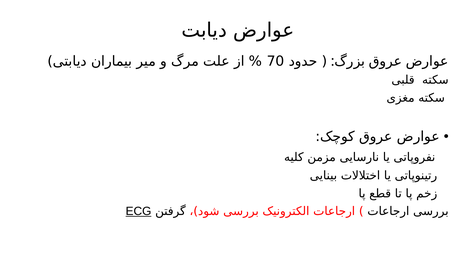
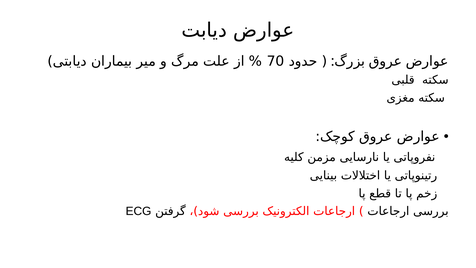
ECG underline: present -> none
